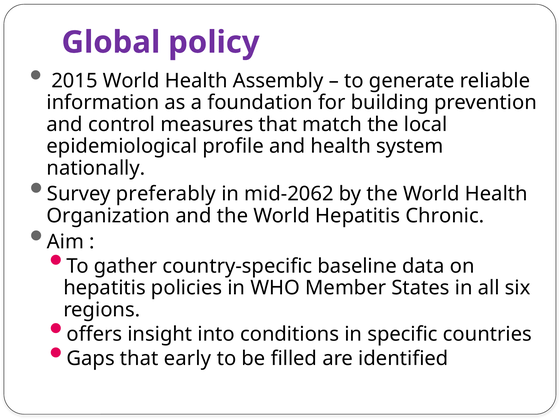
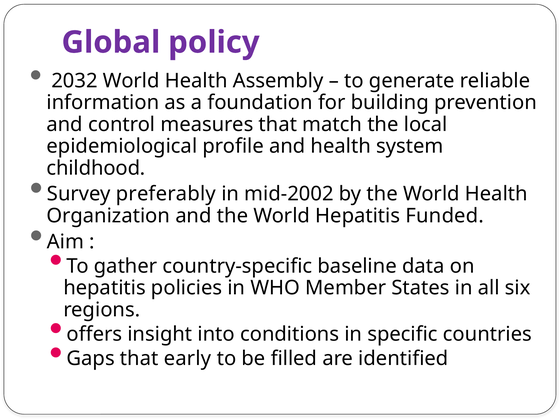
2015: 2015 -> 2032
nationally: nationally -> childhood
mid-2062: mid-2062 -> mid-2002
Chronic: Chronic -> Funded
